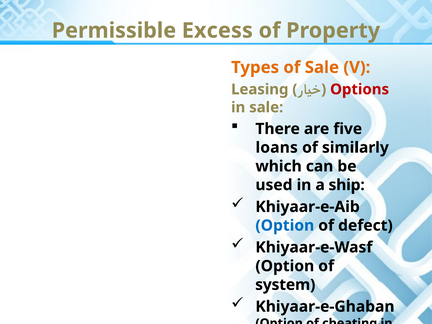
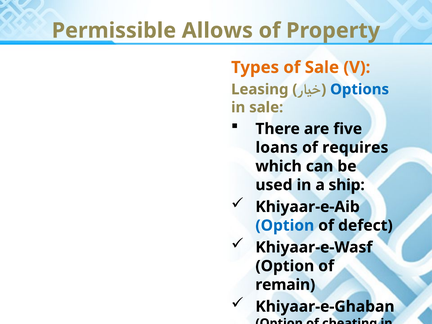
Excess: Excess -> Allows
Options colour: red -> blue
similarly: similarly -> requires
system: system -> remain
